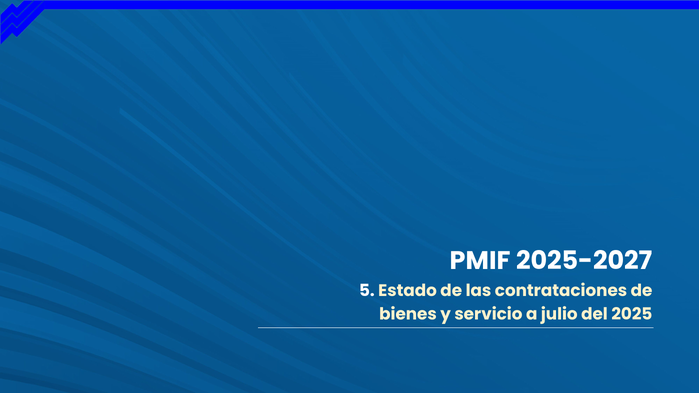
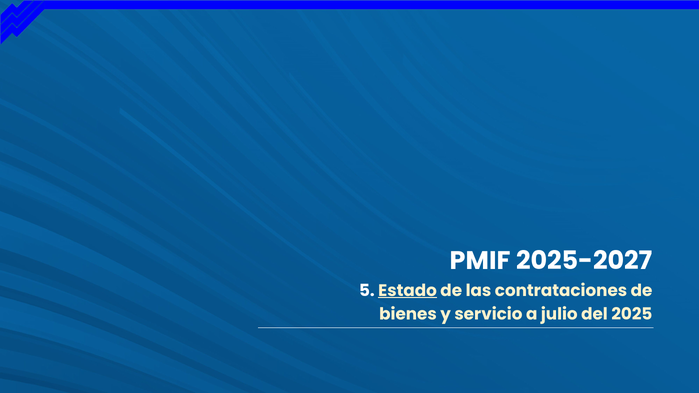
Estado underline: none -> present
